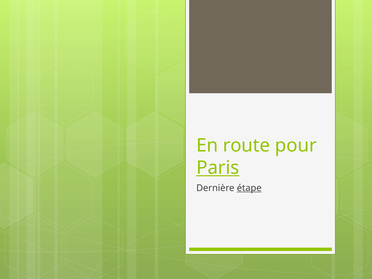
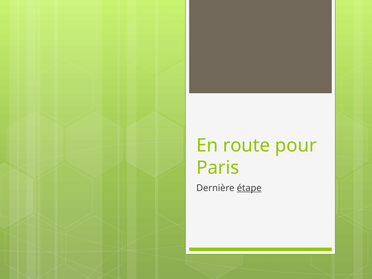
Paris underline: present -> none
